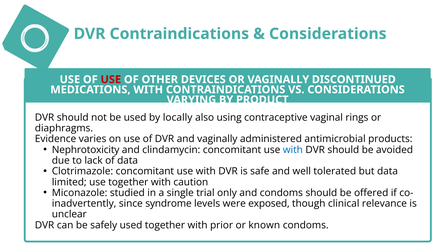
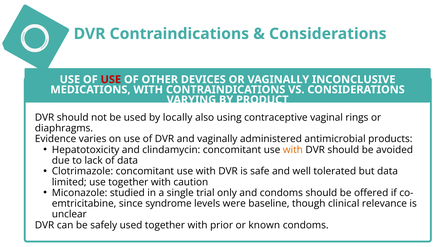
DISCONTINUED: DISCONTINUED -> INCONCLUSIVE
Nephrotoxicity: Nephrotoxicity -> Hepatotoxicity
with at (293, 150) colour: blue -> orange
inadvertently: inadvertently -> emtricitabine
exposed: exposed -> baseline
